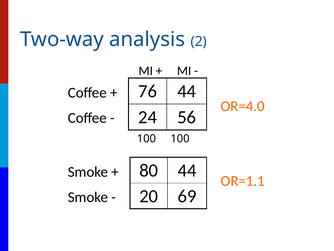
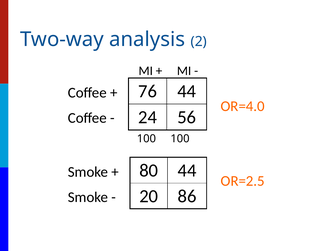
OR=1.1: OR=1.1 -> OR=2.5
69: 69 -> 86
